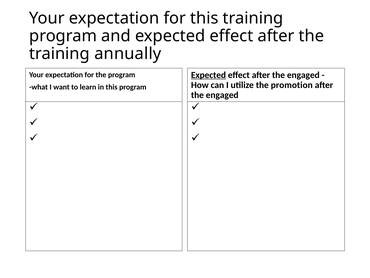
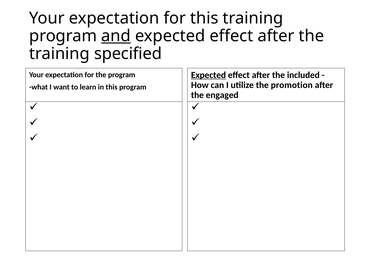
and underline: none -> present
annually: annually -> specified
effect after the engaged: engaged -> included
